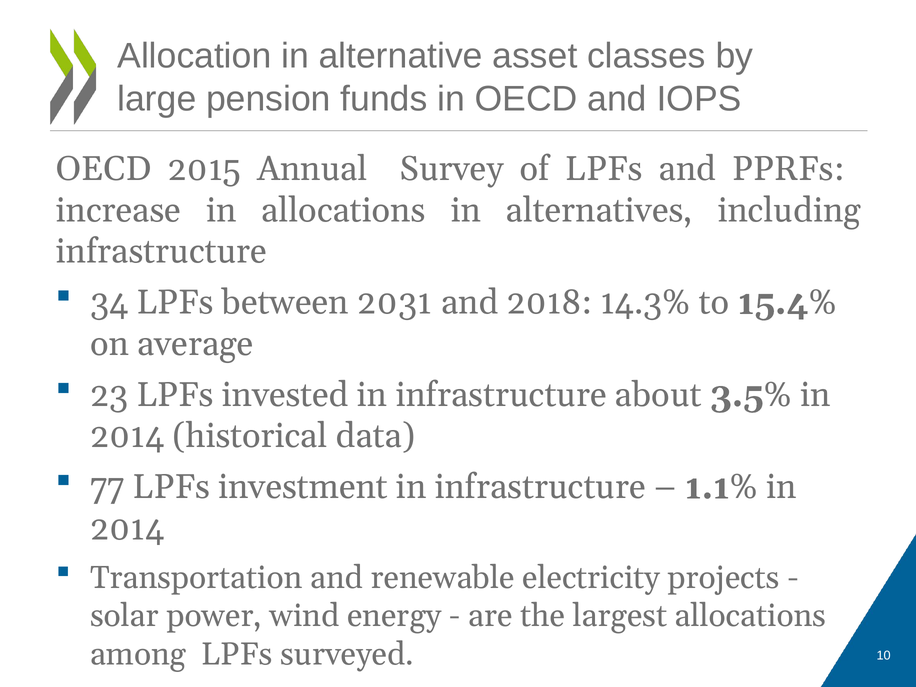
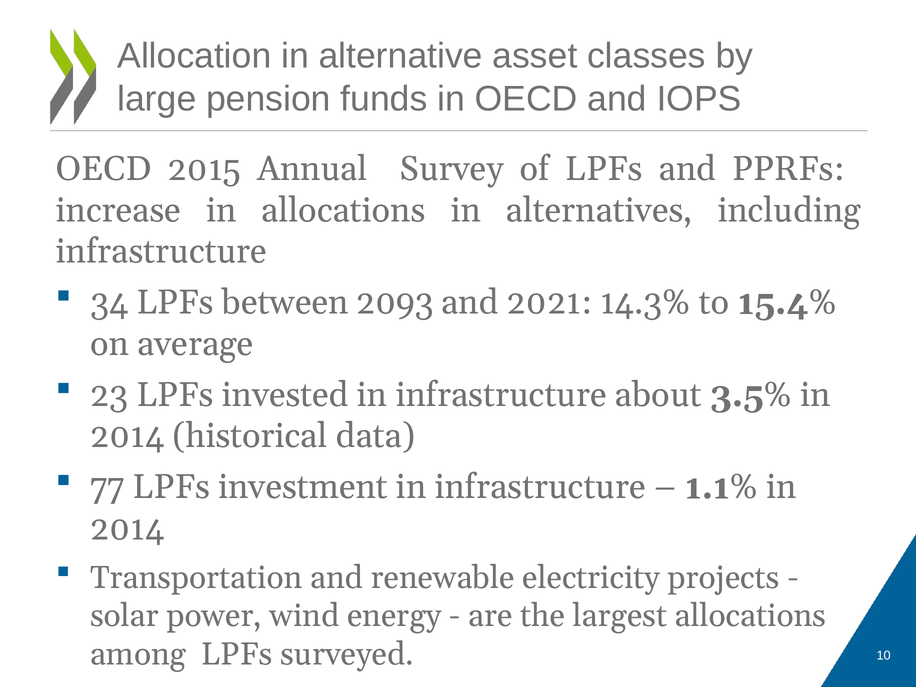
2031: 2031 -> 2093
2018: 2018 -> 2021
